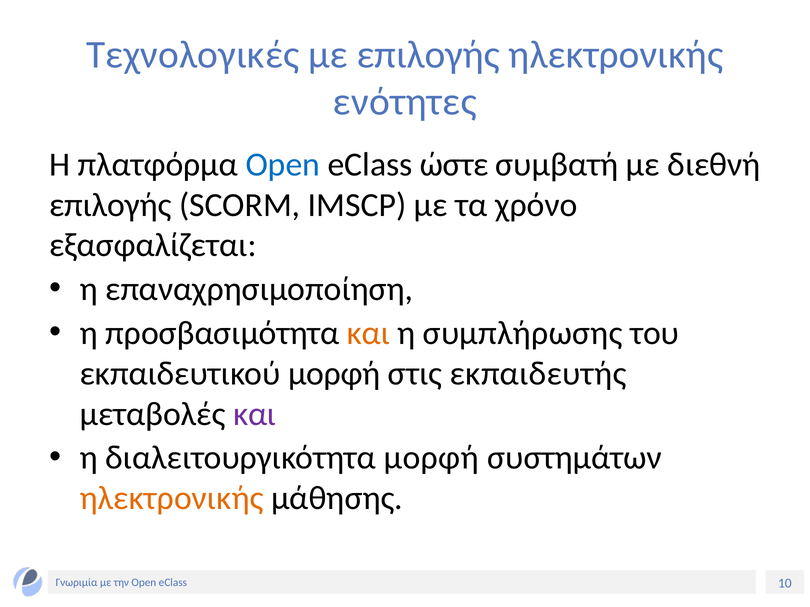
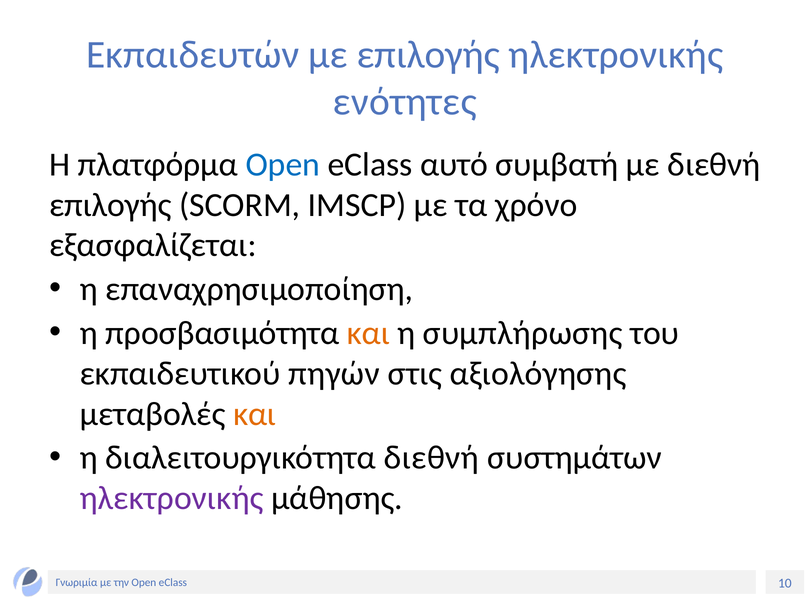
Τεχνολογικές: Τεχνολογικές -> Εκπαιδευτών
ώστε: ώστε -> αυτό
εκπαιδευτικού μορφή: μορφή -> πηγών
εκπαιδευτής: εκπαιδευτής -> αξιολόγησης
και at (255, 414) colour: purple -> orange
διαλειτουργικότητα μορφή: μορφή -> διεθνή
ηλεκτρονικής at (172, 499) colour: orange -> purple
